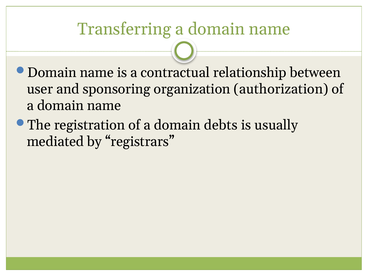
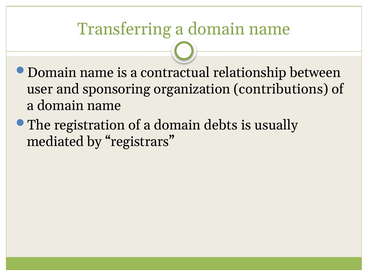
authorization: authorization -> contributions
